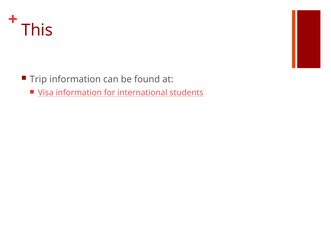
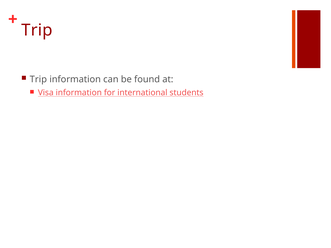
This at (37, 30): This -> Trip
